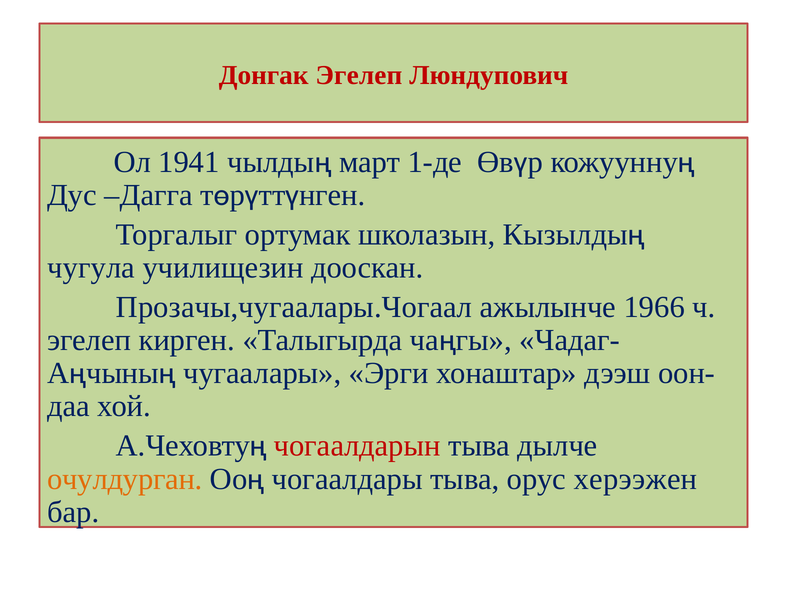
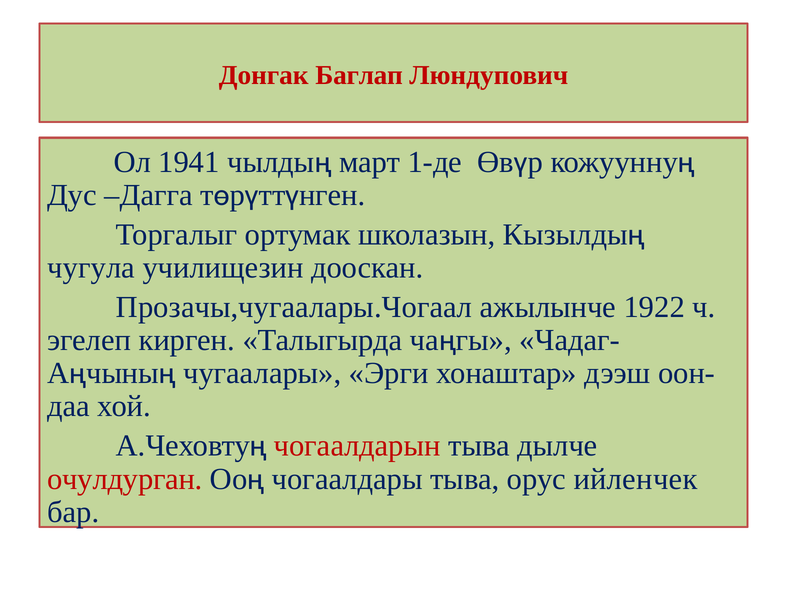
Донгак Эгелеп: Эгелеп -> Баглап
1966: 1966 -> 1922
очулдурган colour: orange -> red
херээжен: херээжен -> ийленчек
